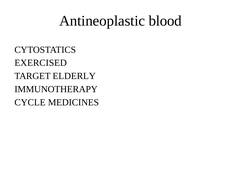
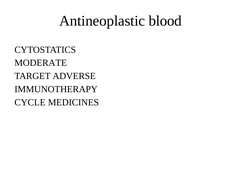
EXERCISED: EXERCISED -> MODERATE
ELDERLY: ELDERLY -> ADVERSE
